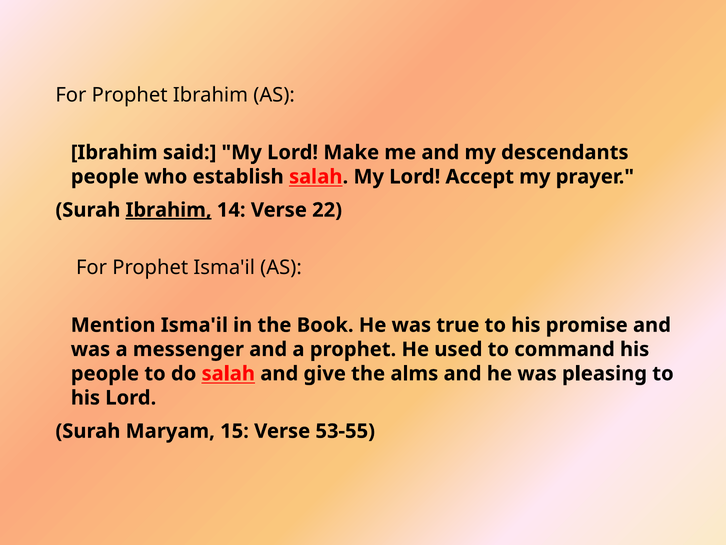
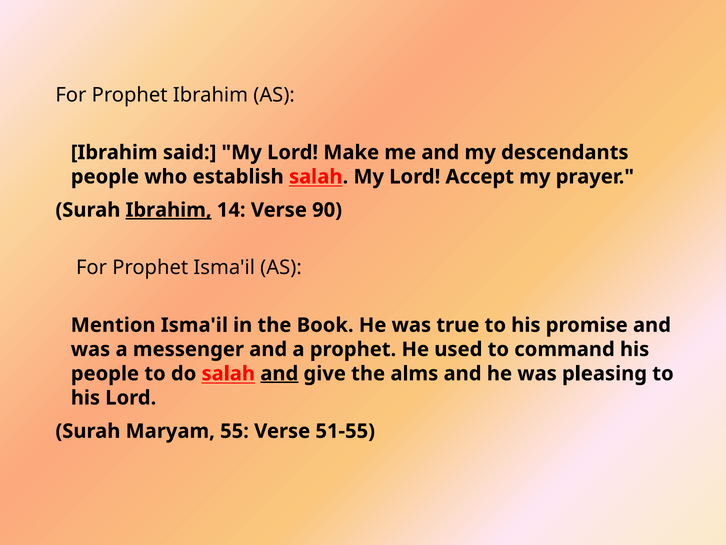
22: 22 -> 90
and at (279, 373) underline: none -> present
15: 15 -> 55
53-55: 53-55 -> 51-55
